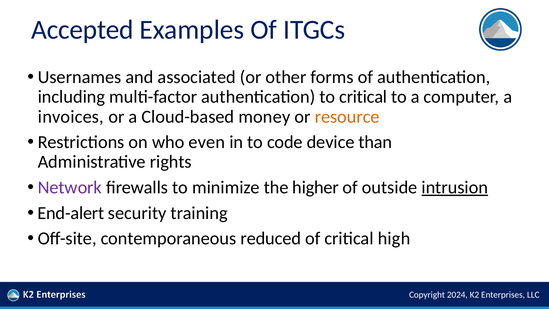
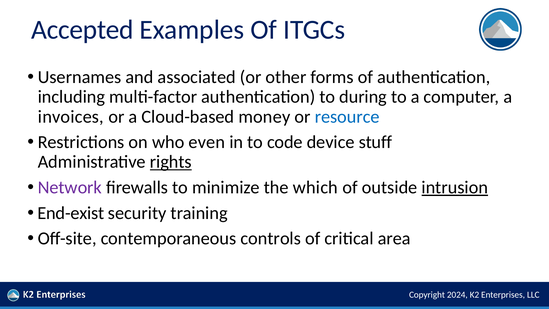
to critical: critical -> during
resource colour: orange -> blue
than: than -> stuff
rights underline: none -> present
higher: higher -> which
End-alert: End-alert -> End-exist
reduced: reduced -> controls
high: high -> area
